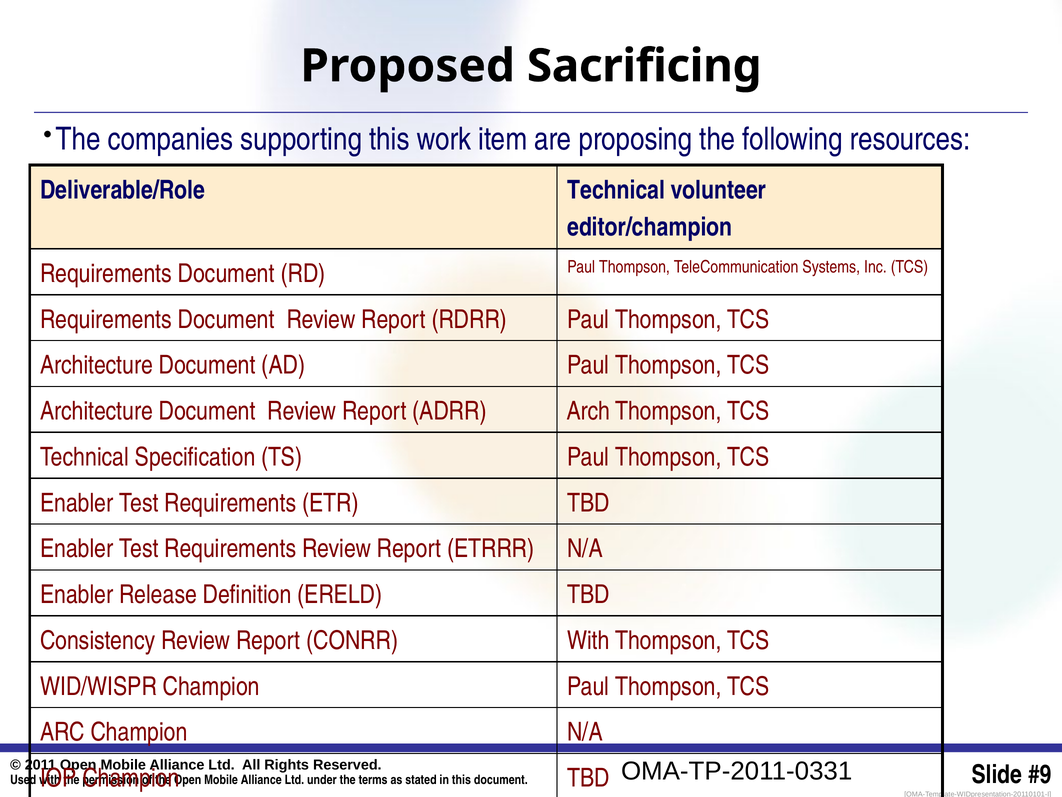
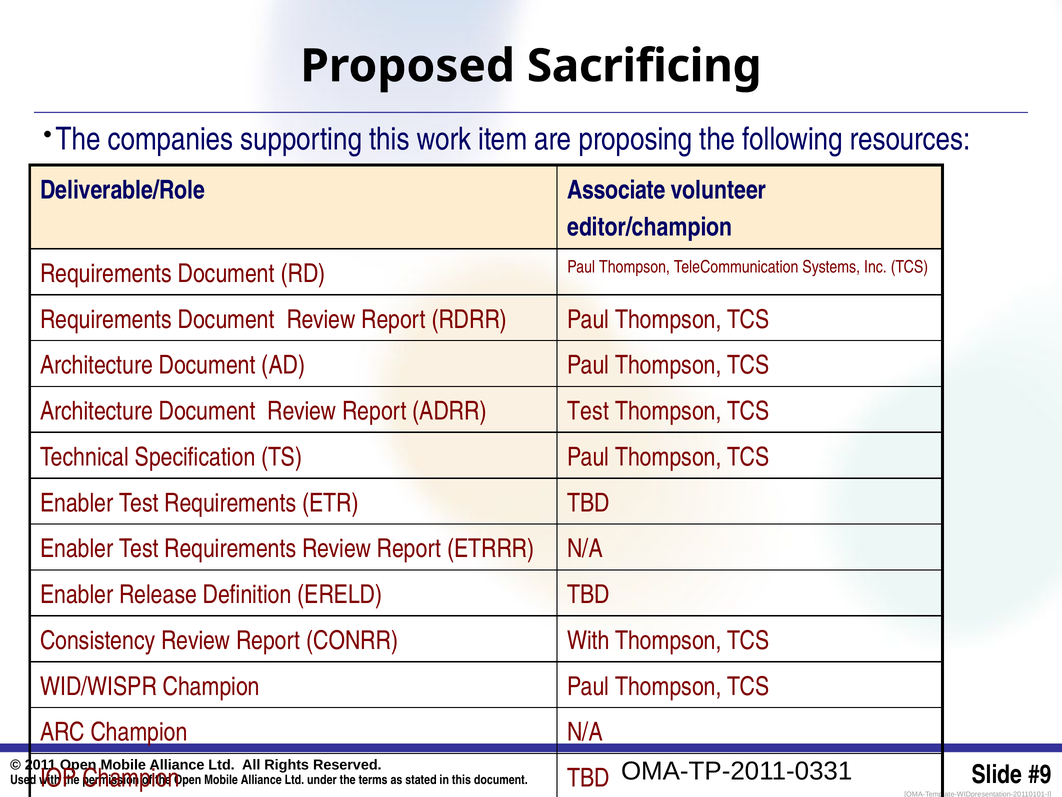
Deliverable/Role Technical: Technical -> Associate
ADRR Arch: Arch -> Test
